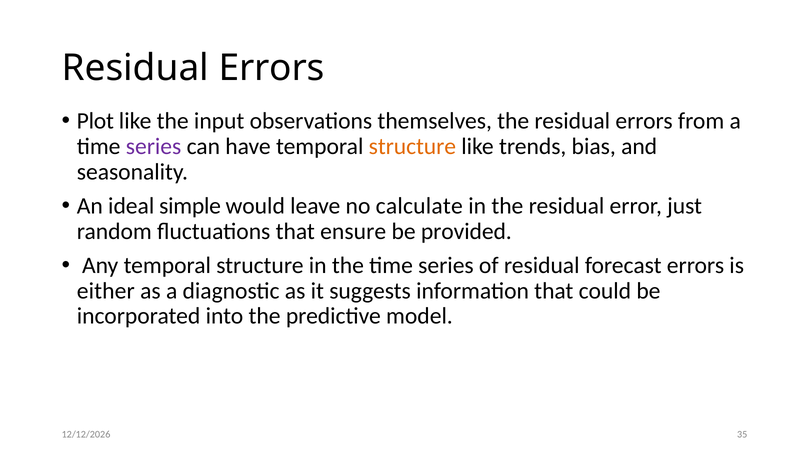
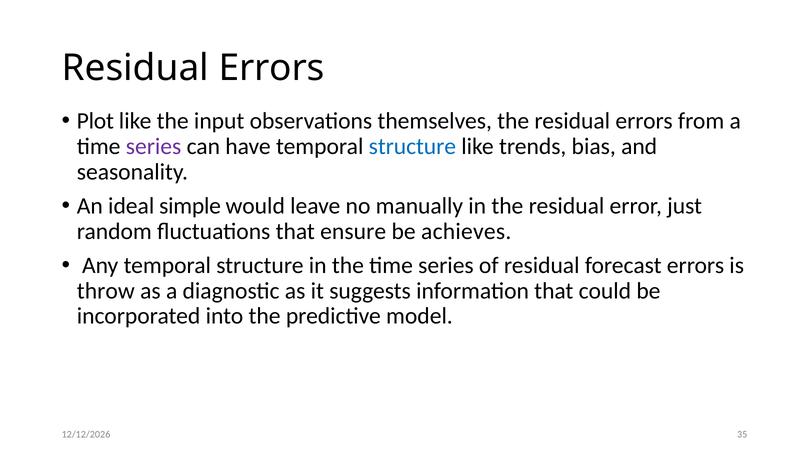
structure at (412, 146) colour: orange -> blue
calculate: calculate -> manually
provided: provided -> achieves
either: either -> throw
